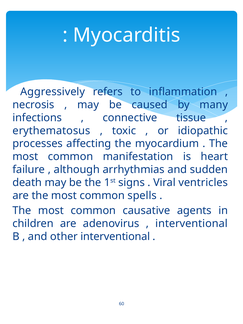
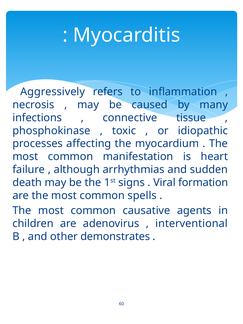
erythematosus: erythematosus -> phosphokinase
ventricles: ventricles -> formation
other interventional: interventional -> demonstrates
